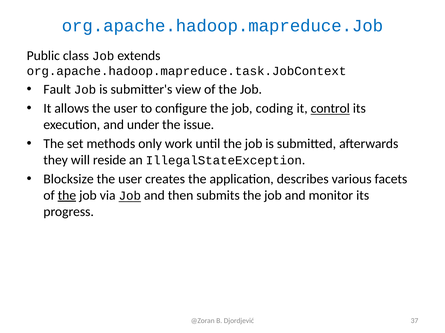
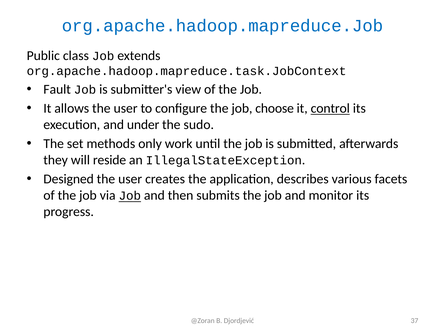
coding: coding -> choose
issue: issue -> sudo
Blocksize: Blocksize -> Designed
the at (67, 196) underline: present -> none
